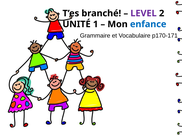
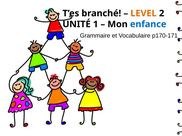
LEVEL colour: purple -> orange
